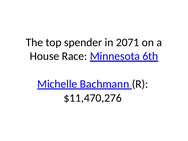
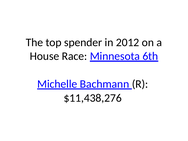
2071: 2071 -> 2012
$11,470,276: $11,470,276 -> $11,438,276
